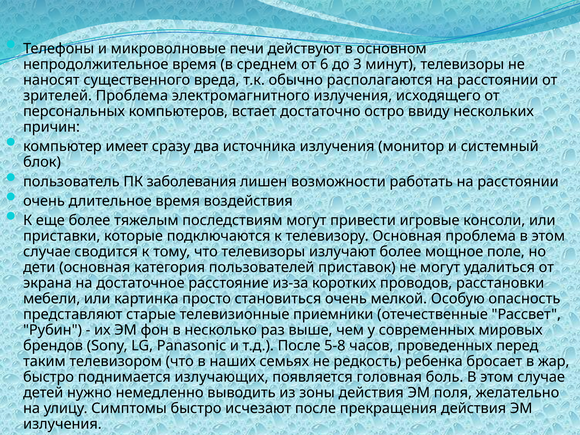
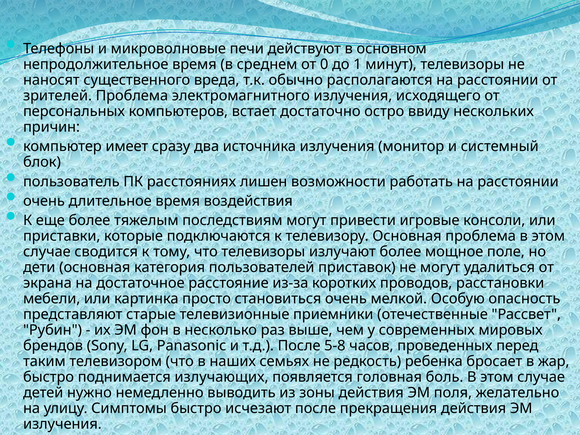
6: 6 -> 0
3: 3 -> 1
заболевания: заболевания -> расстояниях
